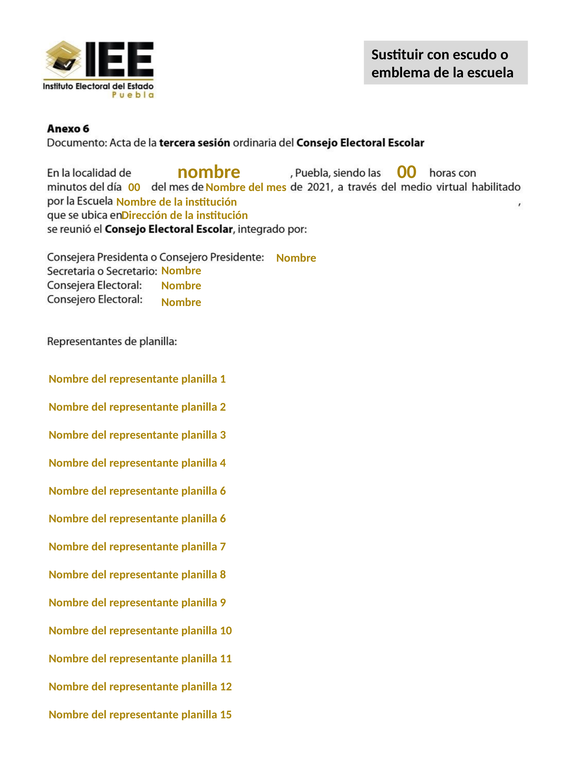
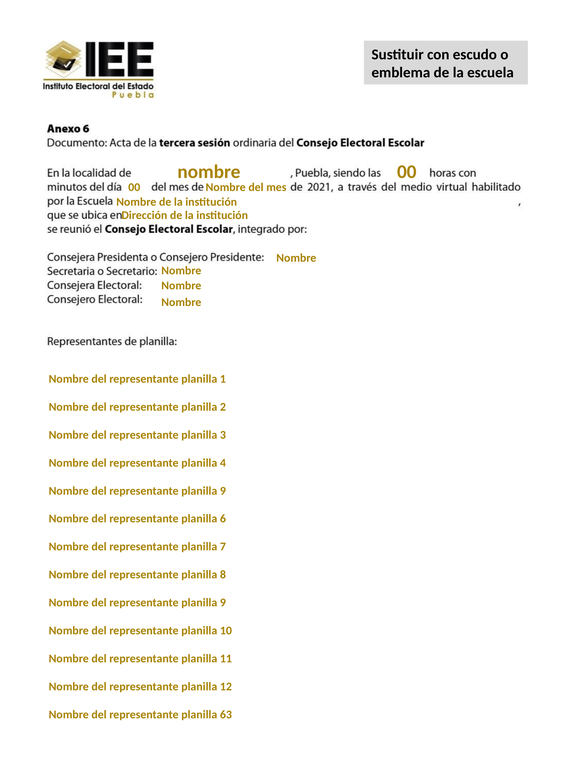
6 at (223, 491): 6 -> 9
15: 15 -> 63
